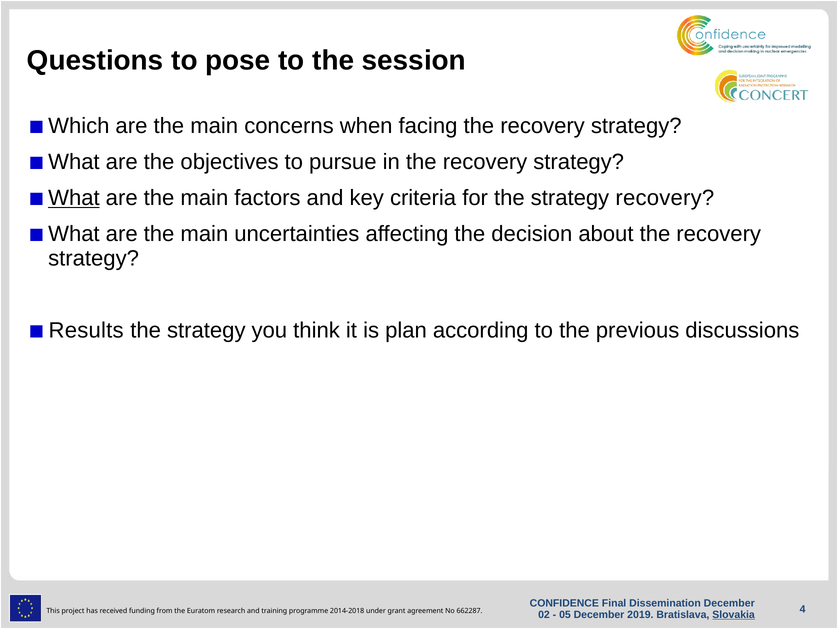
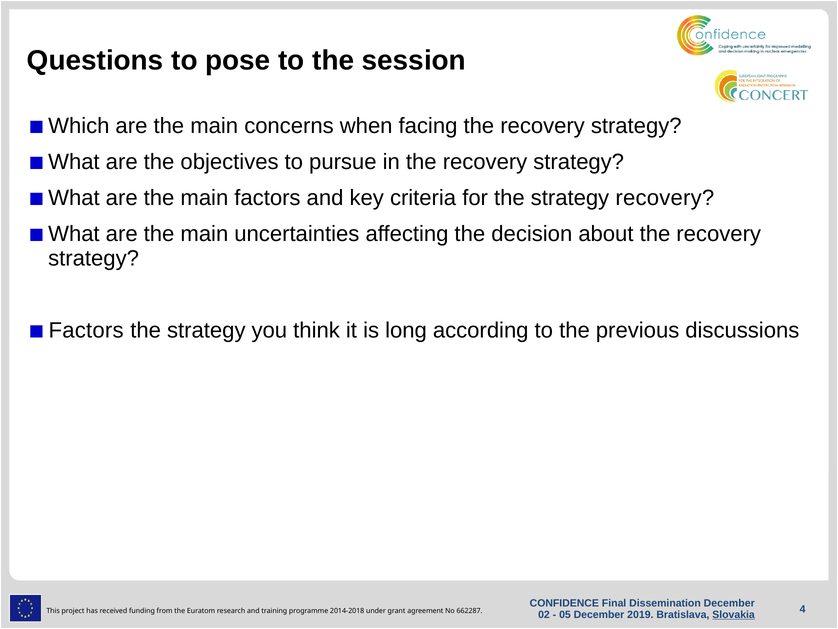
What at (74, 198) underline: present -> none
Results at (86, 330): Results -> Factors
plan: plan -> long
